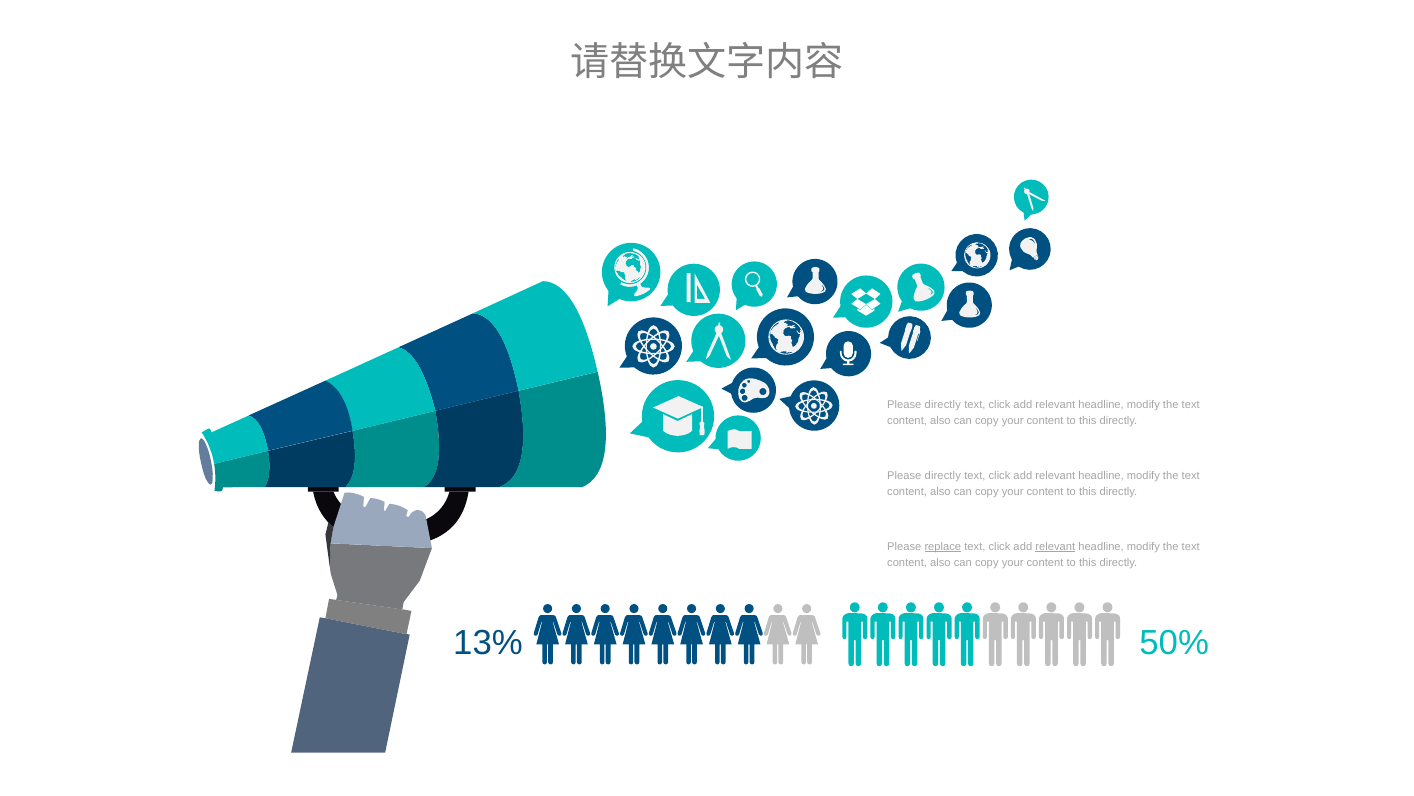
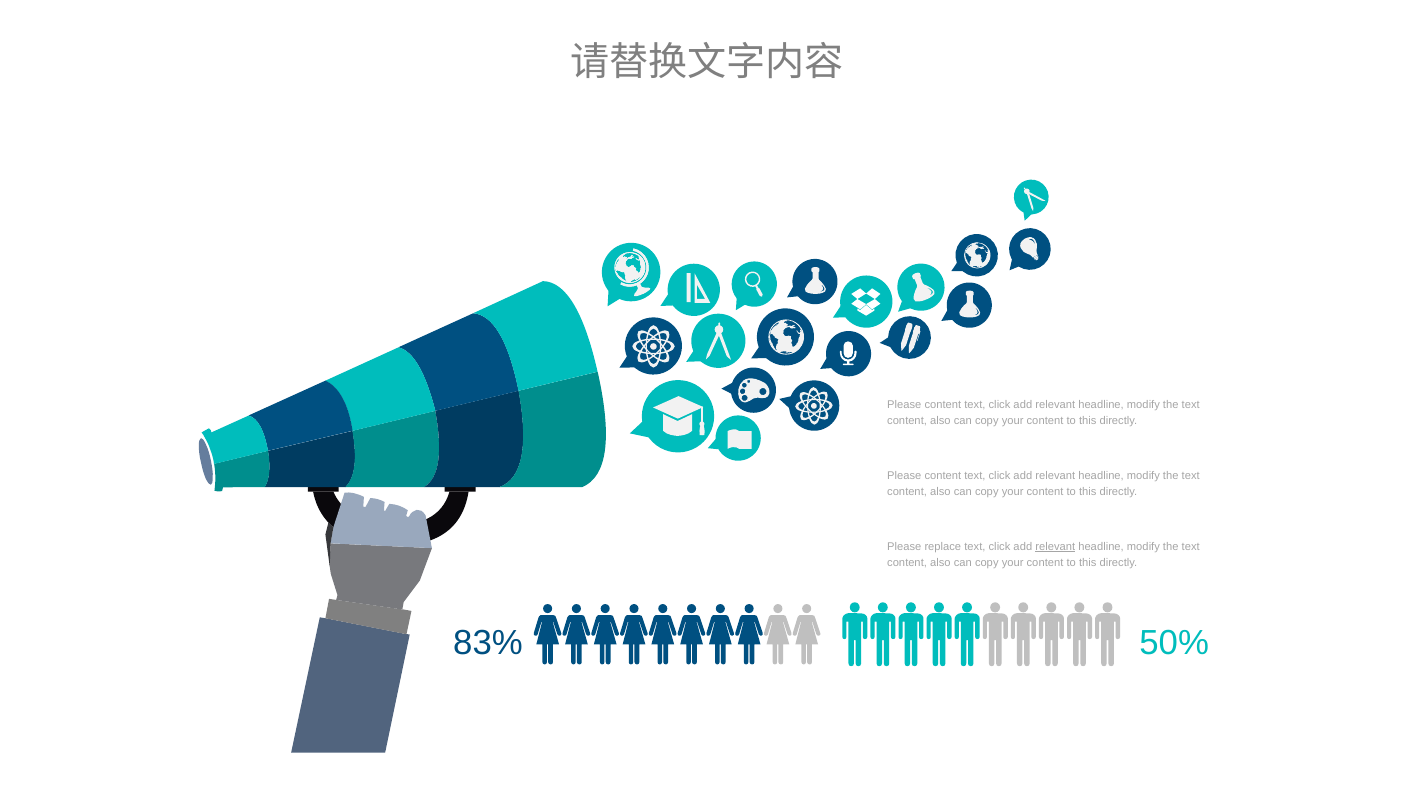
directly at (943, 404): directly -> content
directly at (943, 475): directly -> content
replace underline: present -> none
13%: 13% -> 83%
